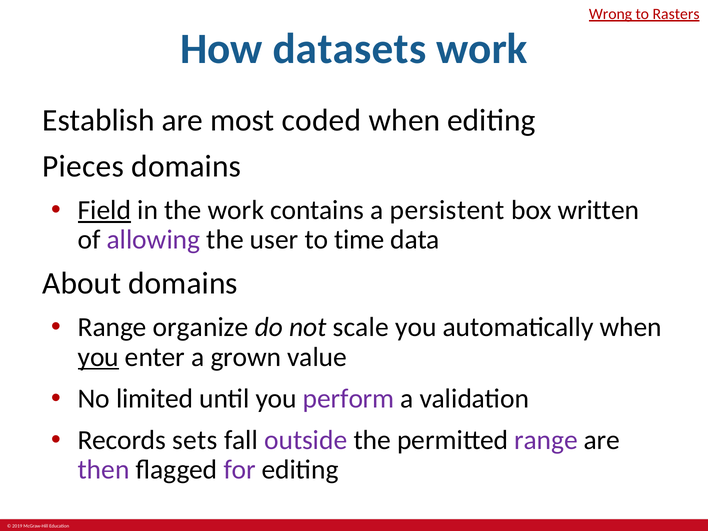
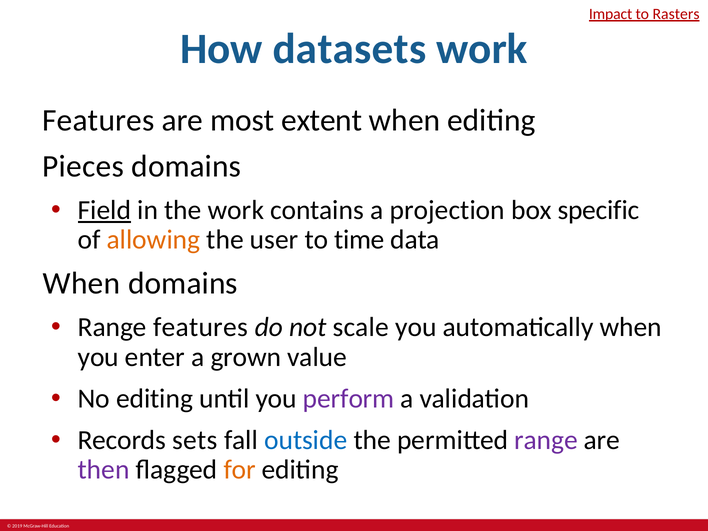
Wrong: Wrong -> Impact
Establish at (99, 121): Establish -> Features
coded: coded -> extent
persistent: persistent -> projection
written: written -> specific
allowing colour: purple -> orange
About at (82, 284): About -> When
Range organize: organize -> features
you at (98, 357) underline: present -> none
No limited: limited -> editing
outside colour: purple -> blue
for colour: purple -> orange
